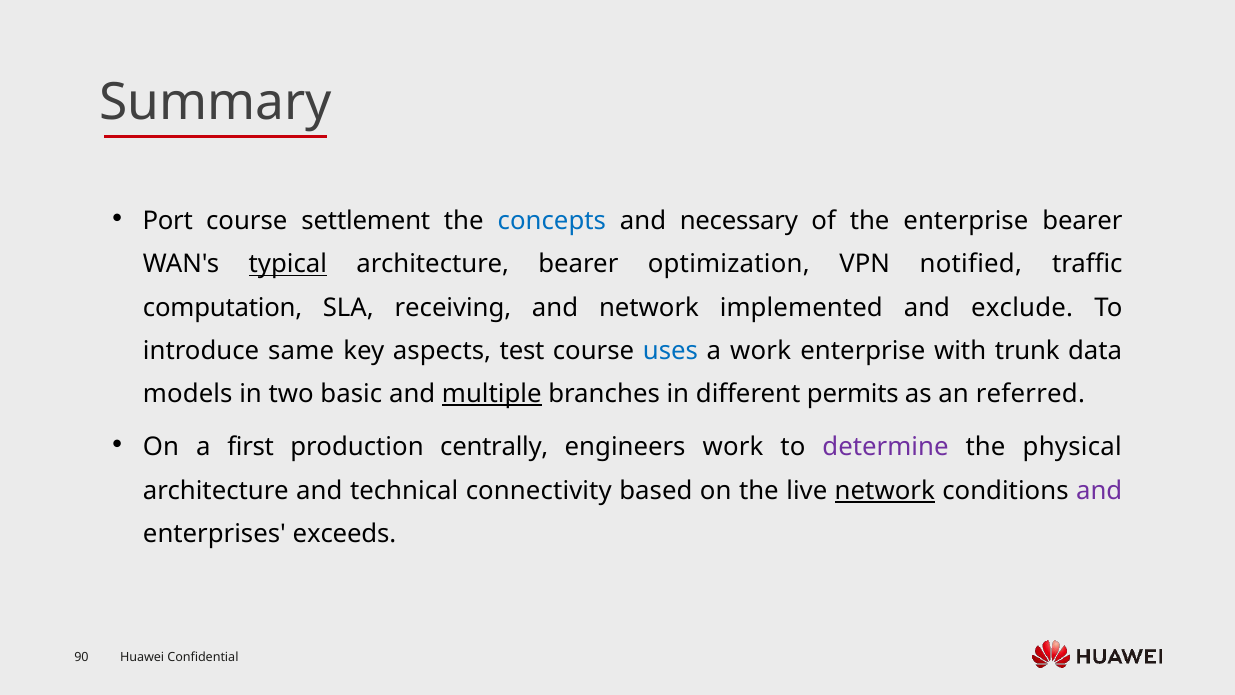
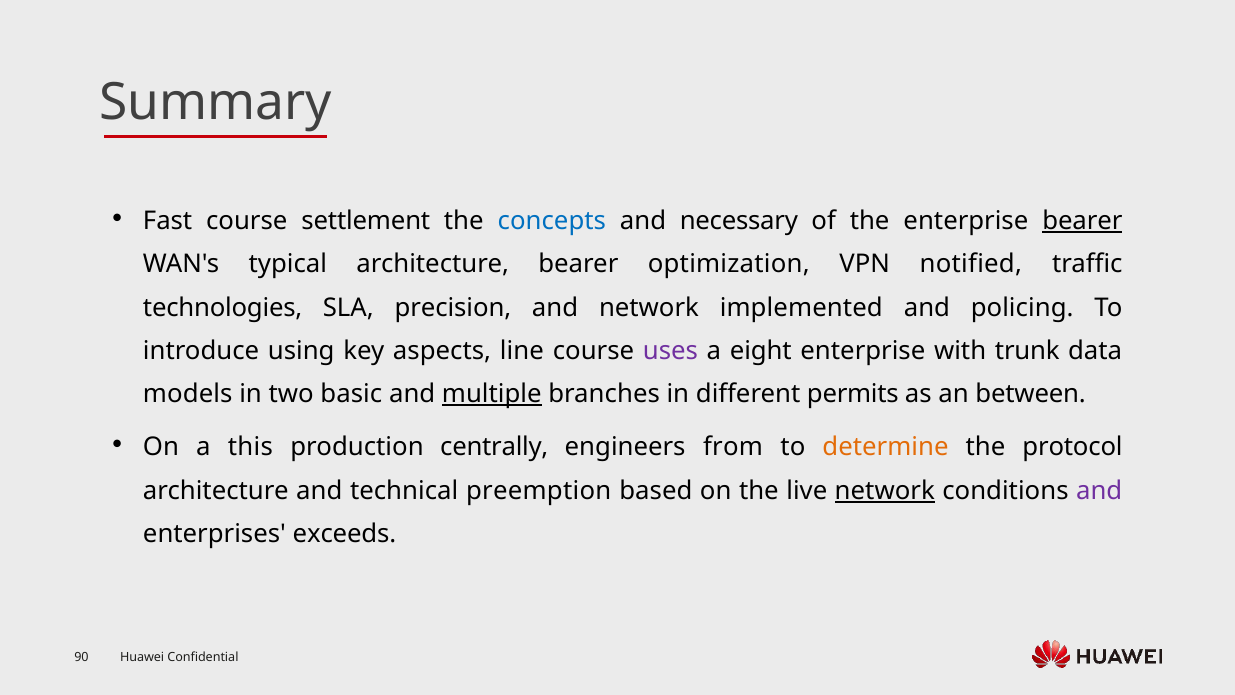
Port: Port -> Fast
bearer at (1082, 221) underline: none -> present
typical underline: present -> none
computation: computation -> technologies
receiving: receiving -> precision
exclude: exclude -> policing
same: same -> using
test: test -> line
uses colour: blue -> purple
a work: work -> eight
referred: referred -> between
first: first -> this
engineers work: work -> from
determine colour: purple -> orange
physical: physical -> protocol
connectivity: connectivity -> preemption
